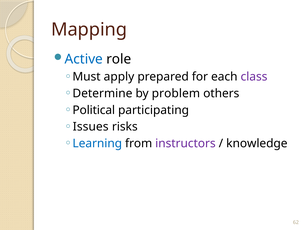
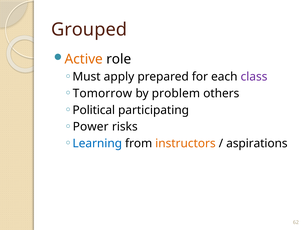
Mapping: Mapping -> Grouped
Active colour: blue -> orange
Determine: Determine -> Tomorrow
Issues: Issues -> Power
instructors colour: purple -> orange
knowledge: knowledge -> aspirations
